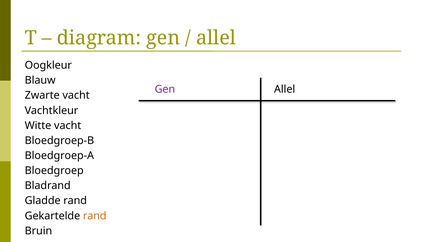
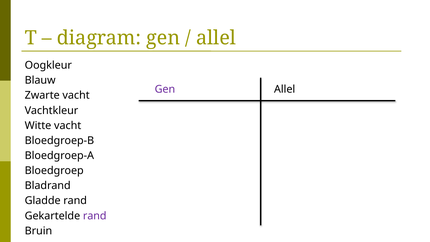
rand at (95, 216) colour: orange -> purple
